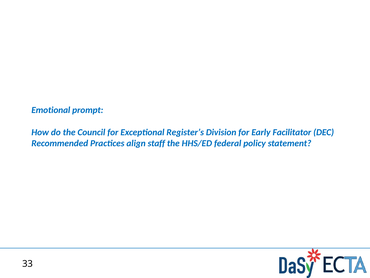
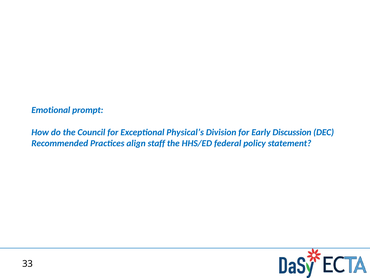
Register’s: Register’s -> Physical’s
Facilitator: Facilitator -> Discussion
